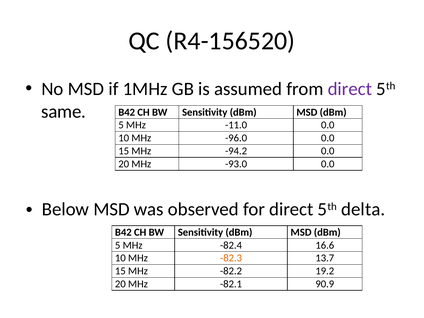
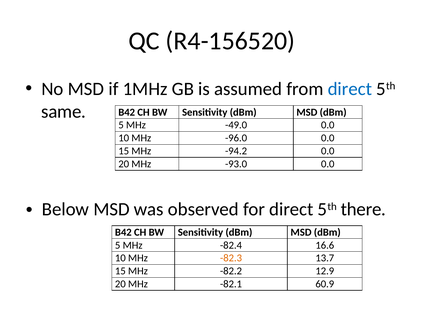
direct at (350, 89) colour: purple -> blue
-11.0: -11.0 -> -49.0
delta: delta -> there
19.2: 19.2 -> 12.9
90.9: 90.9 -> 60.9
